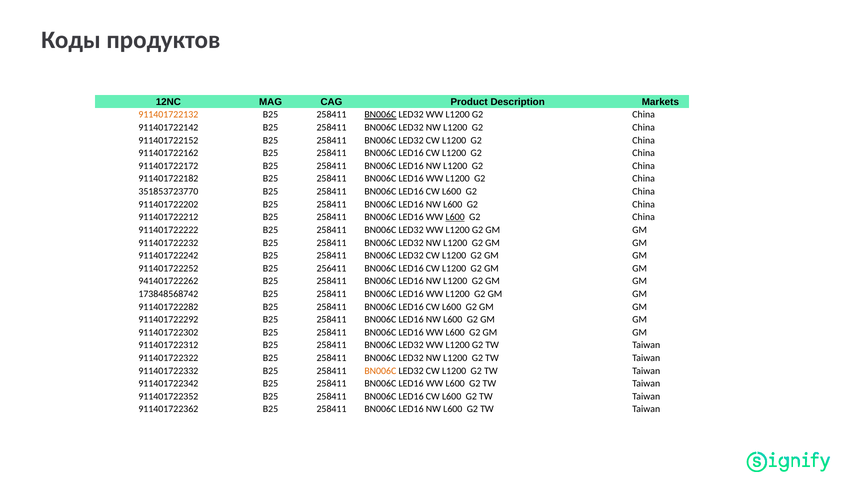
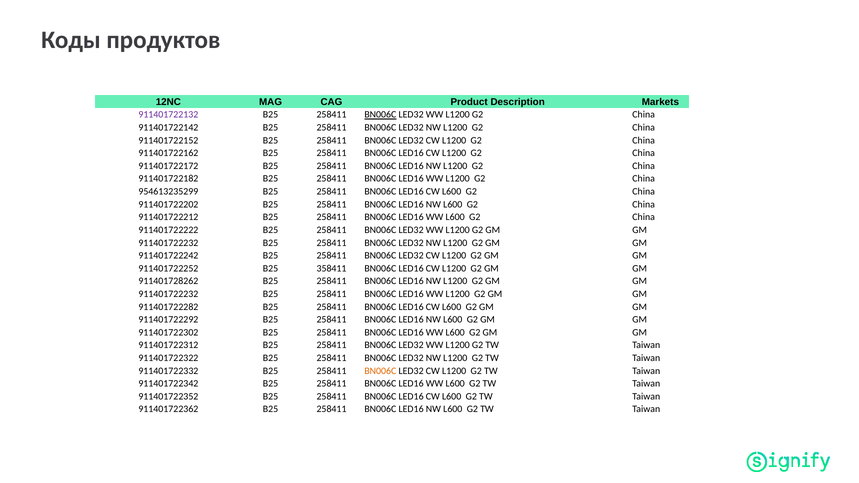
911401722132 colour: orange -> purple
351853723770: 351853723770 -> 954613235299
L600 at (455, 217) underline: present -> none
256411: 256411 -> 358411
941401722262: 941401722262 -> 911401728262
173848568742 at (168, 294): 173848568742 -> 911401722232
